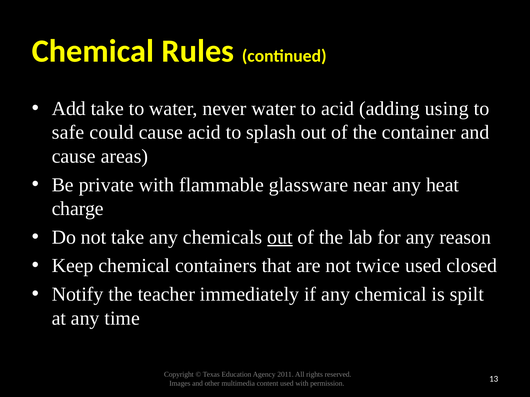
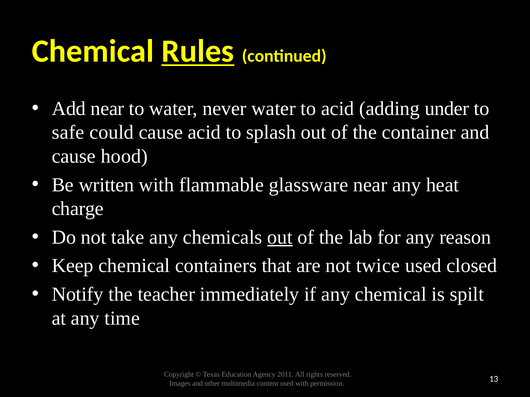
Rules underline: none -> present
Add take: take -> near
using: using -> under
areas: areas -> hood
private: private -> written
